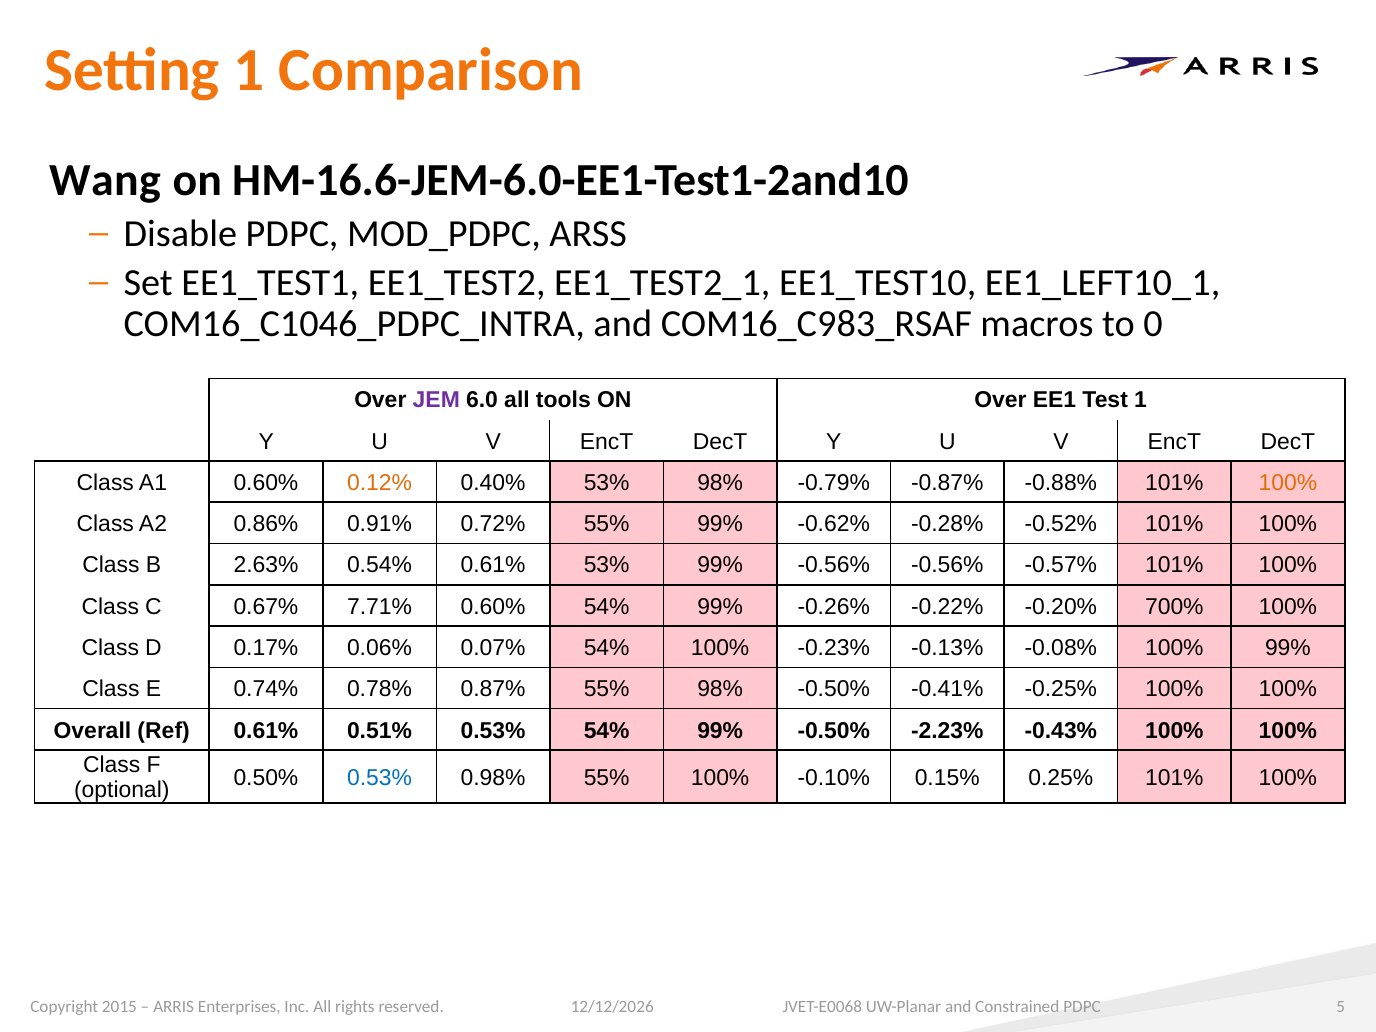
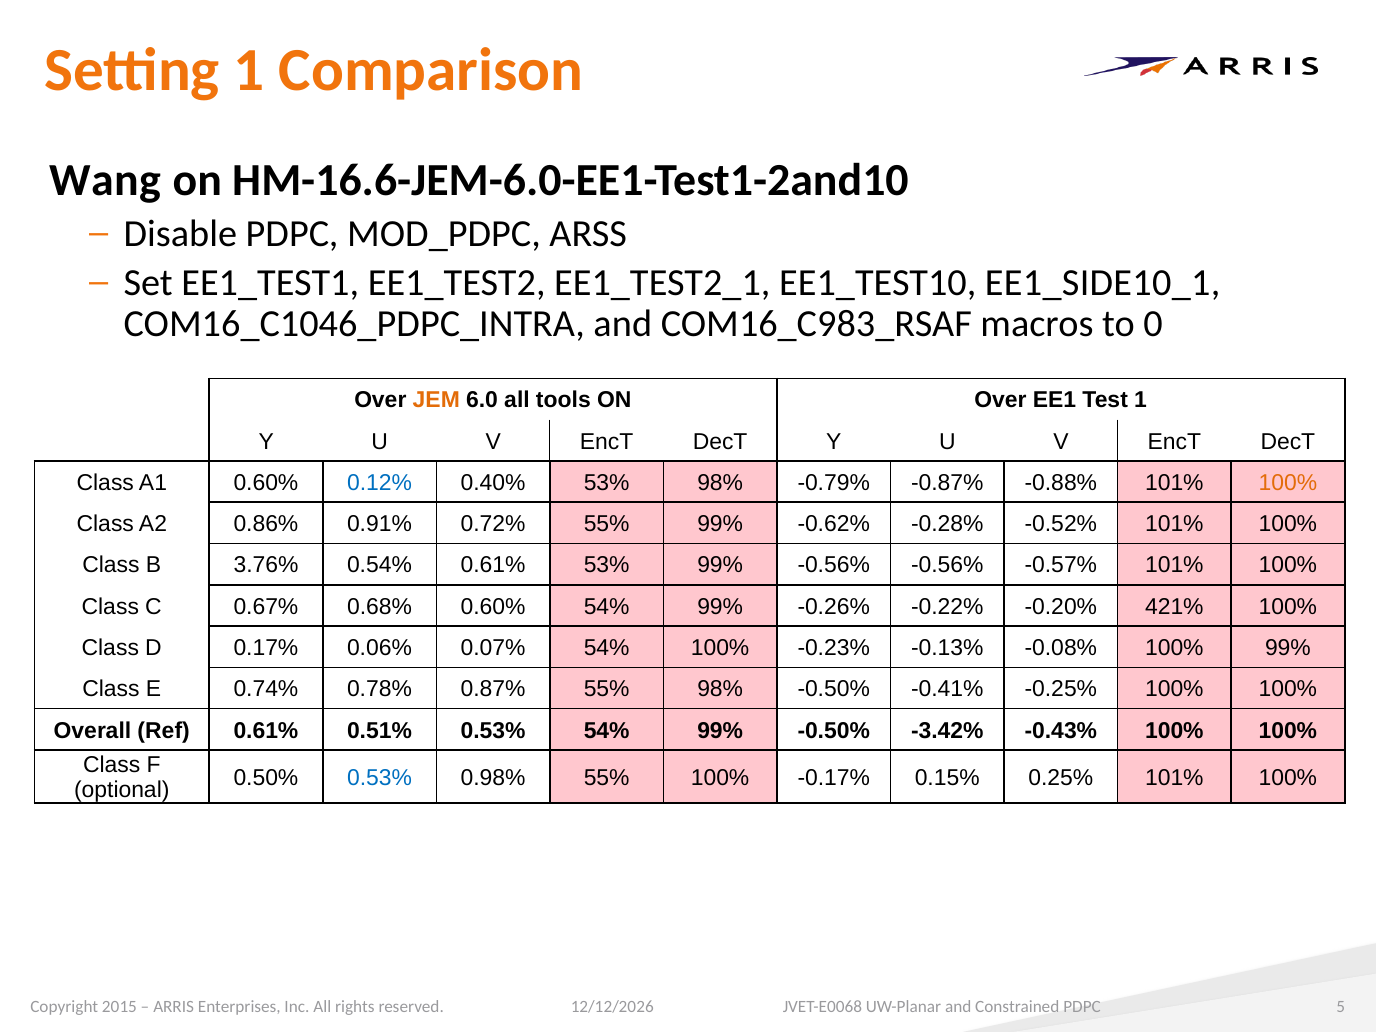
EE1_LEFT10_1: EE1_LEFT10_1 -> EE1_SIDE10_1
JEM colour: purple -> orange
0.12% colour: orange -> blue
2.63%: 2.63% -> 3.76%
7.71%: 7.71% -> 0.68%
700%: 700% -> 421%
-2.23%: -2.23% -> -3.42%
-0.10%: -0.10% -> -0.17%
